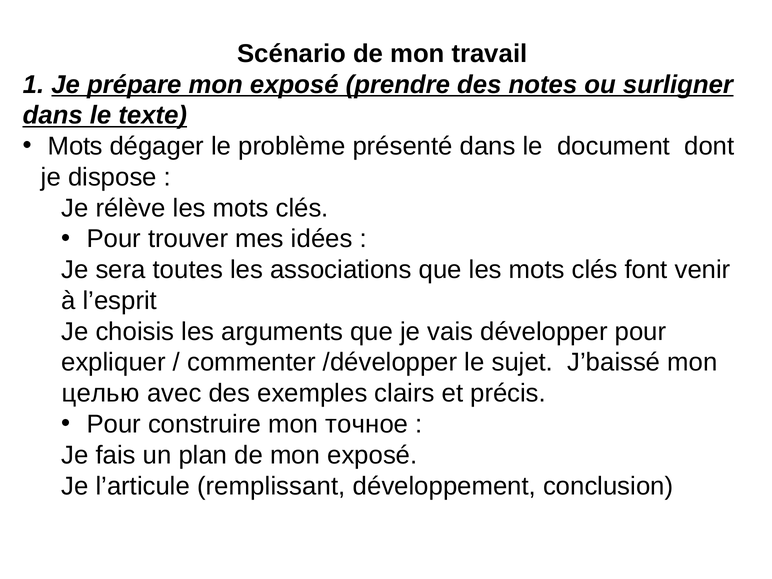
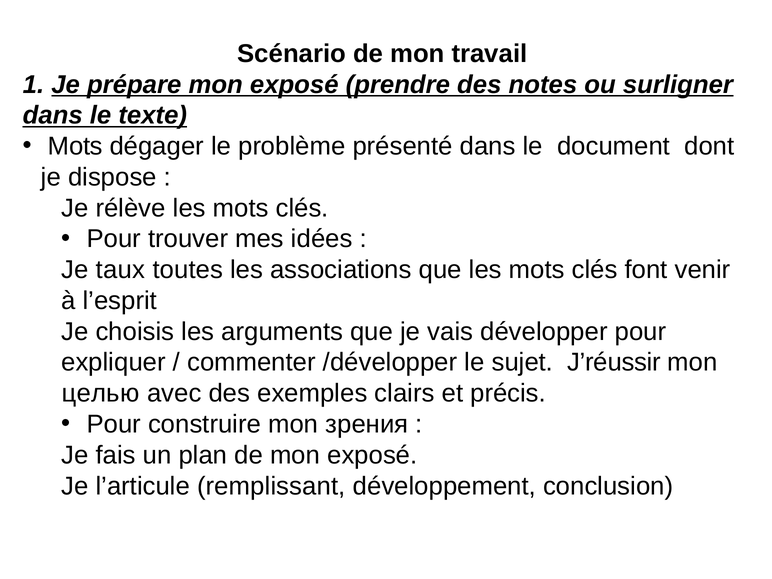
sera: sera -> taux
J’baissé: J’baissé -> J’réussir
точное: точное -> зрения
